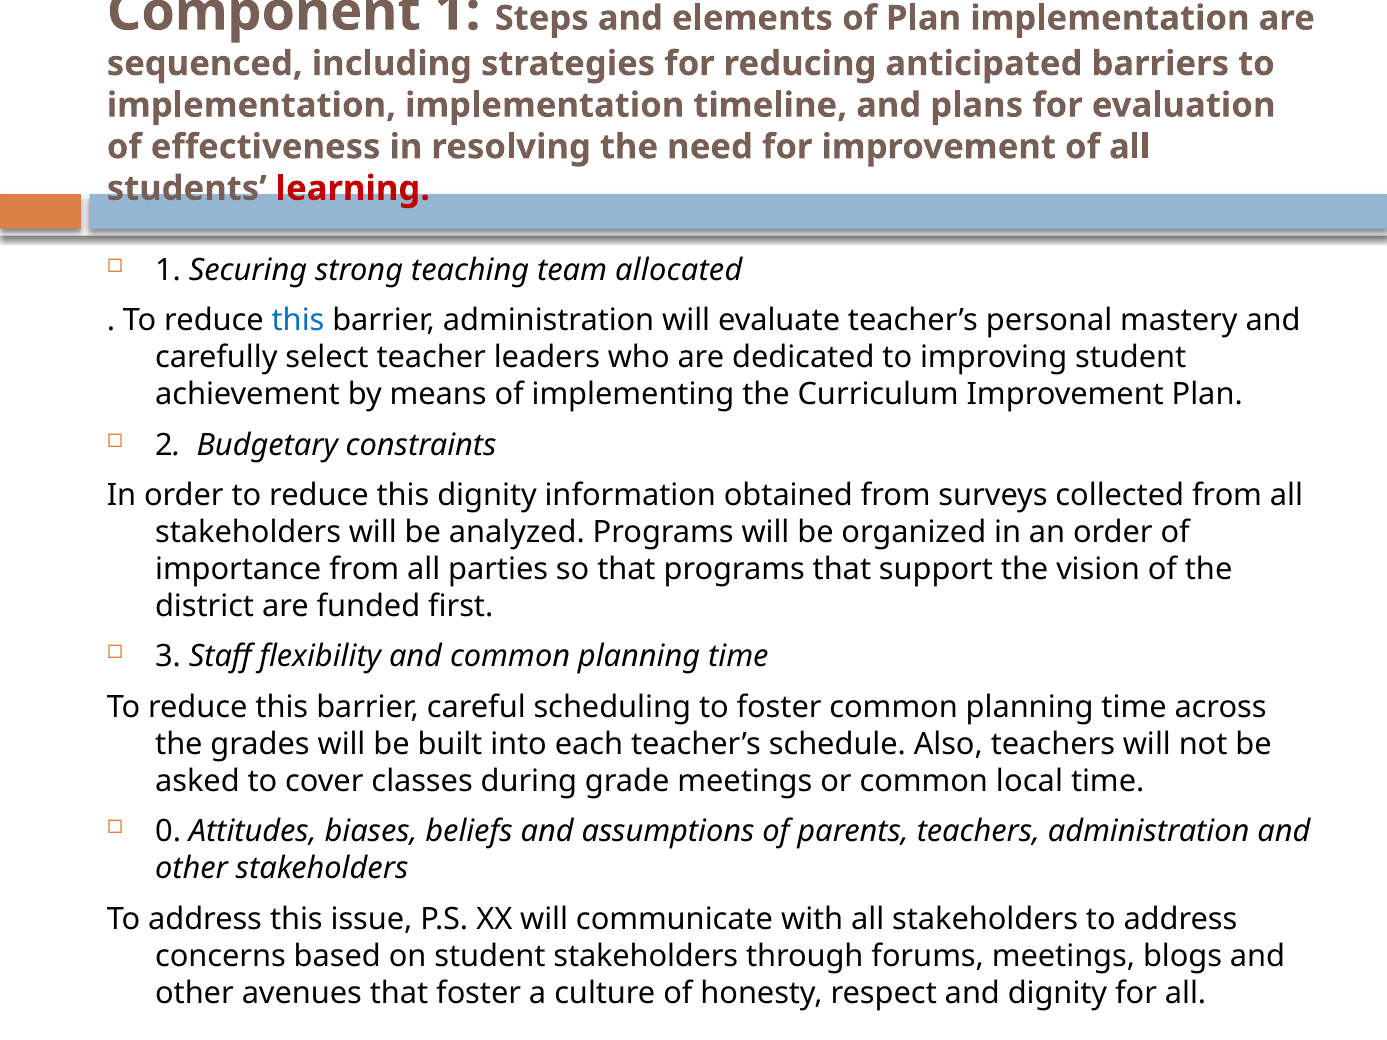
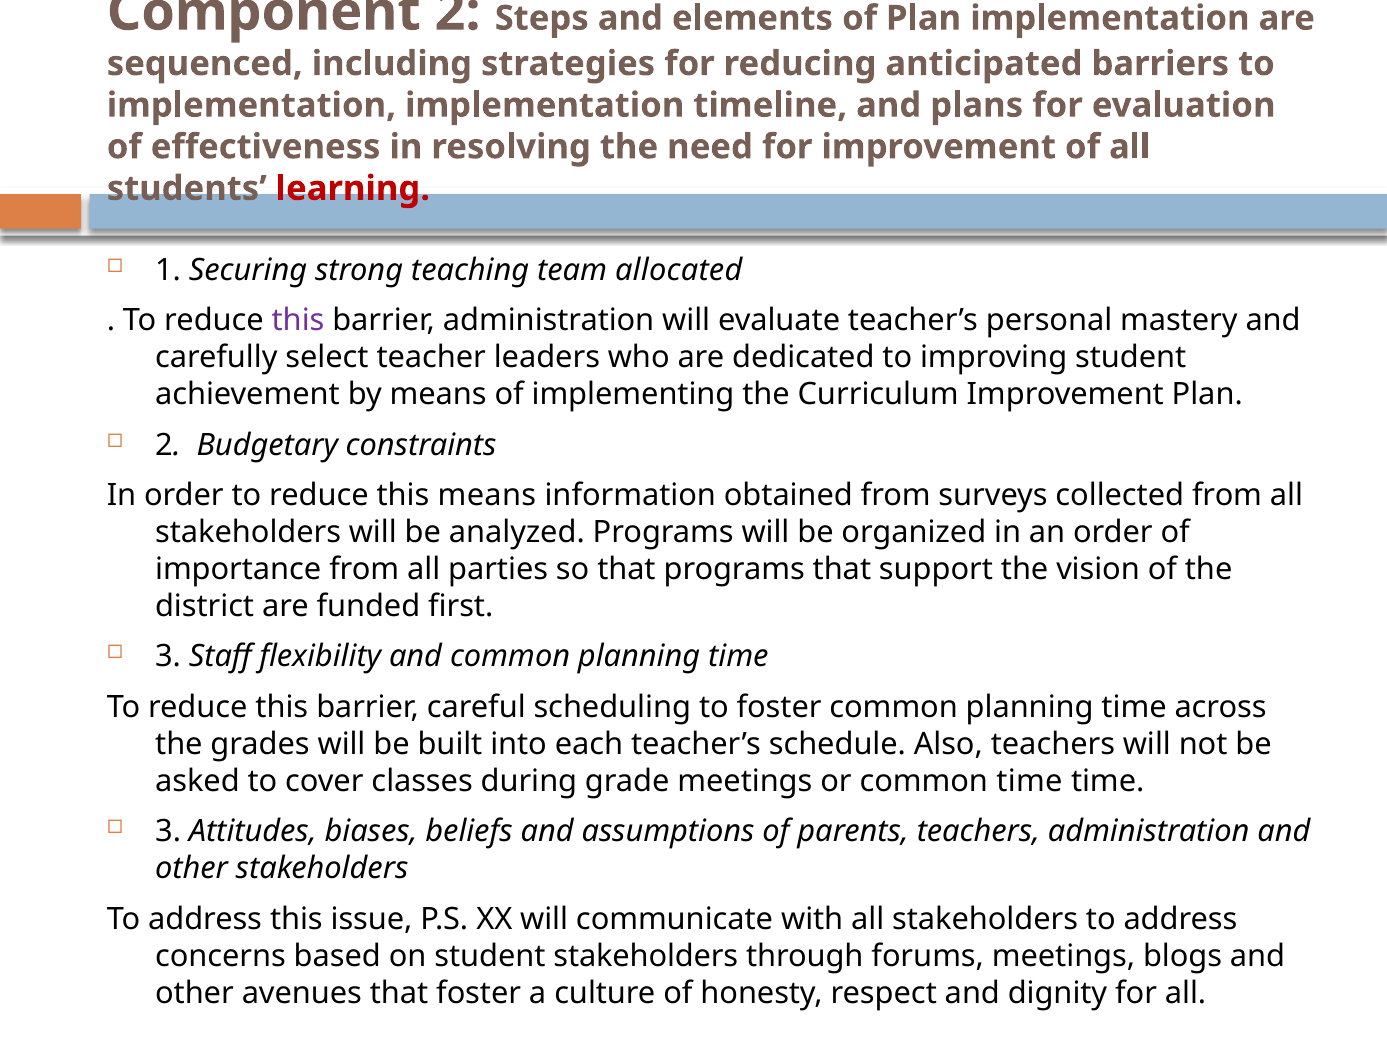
Component 1: 1 -> 2
this at (298, 321) colour: blue -> purple
this dignity: dignity -> means
common local: local -> time
0 at (168, 832): 0 -> 3
